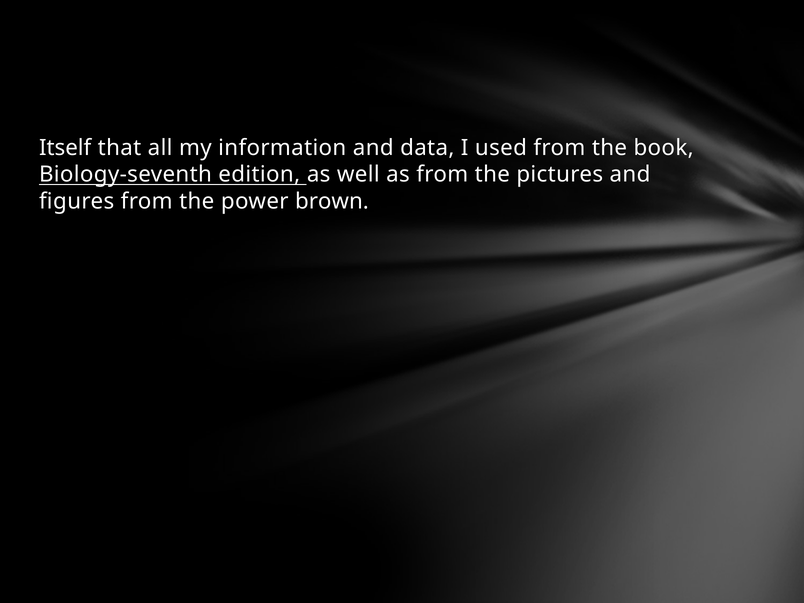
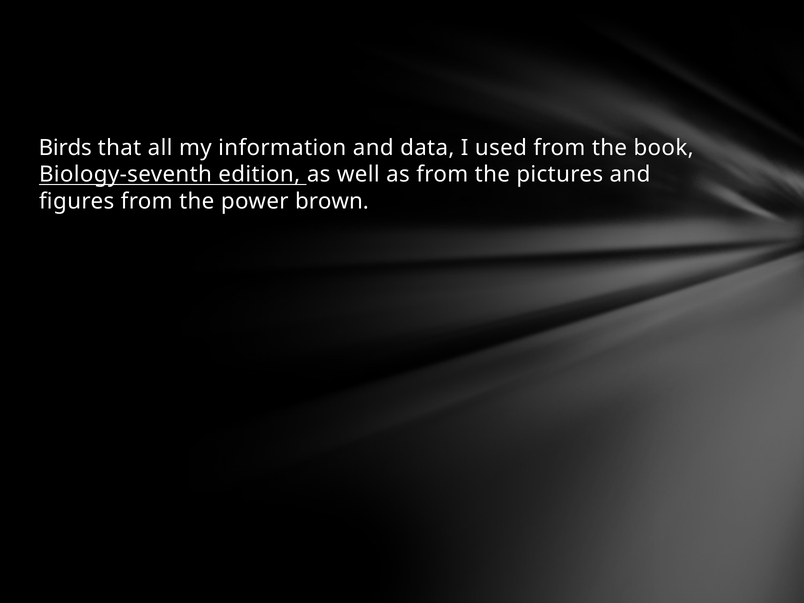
Itself: Itself -> Birds
